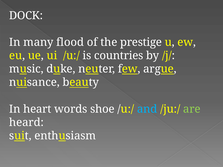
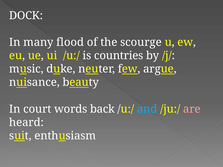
prestige: prestige -> scourge
heart: heart -> court
shoe: shoe -> back
are colour: light green -> pink
